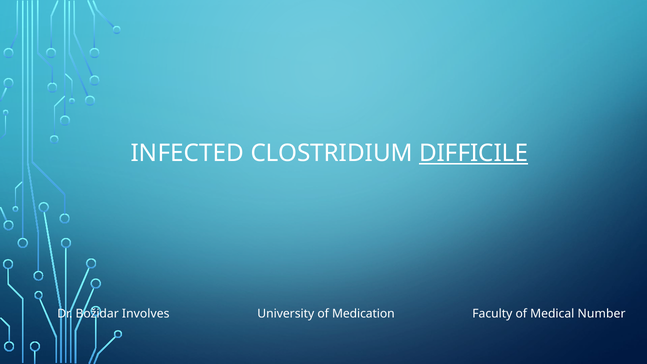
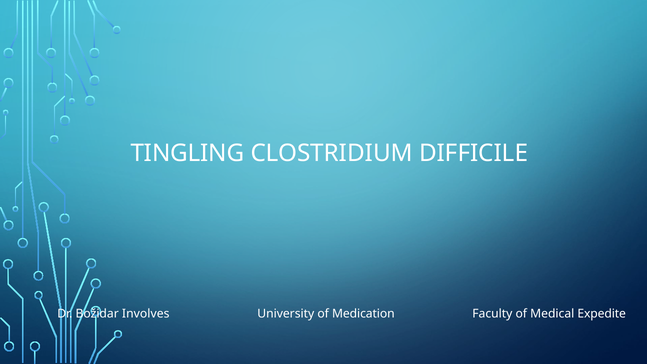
INFECTED: INFECTED -> TINGLING
DIFFICILE underline: present -> none
Number: Number -> Expedite
